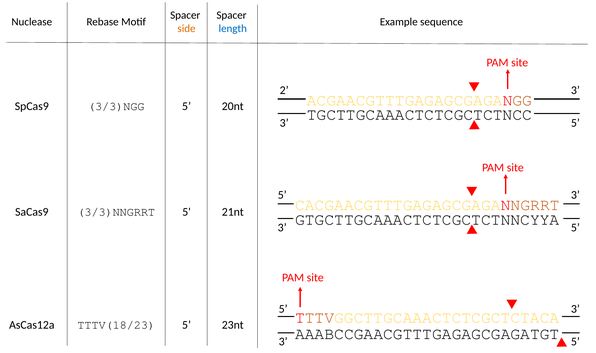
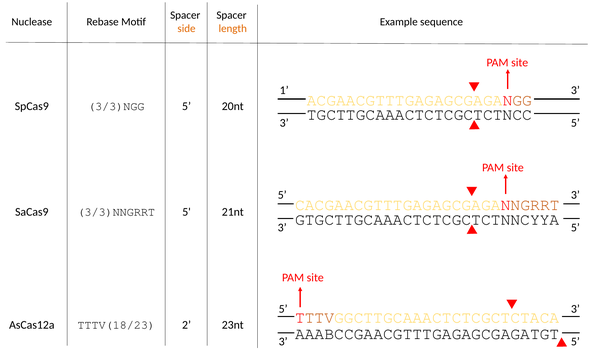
length colour: blue -> orange
2: 2 -> 1
5 at (187, 325): 5 -> 2
